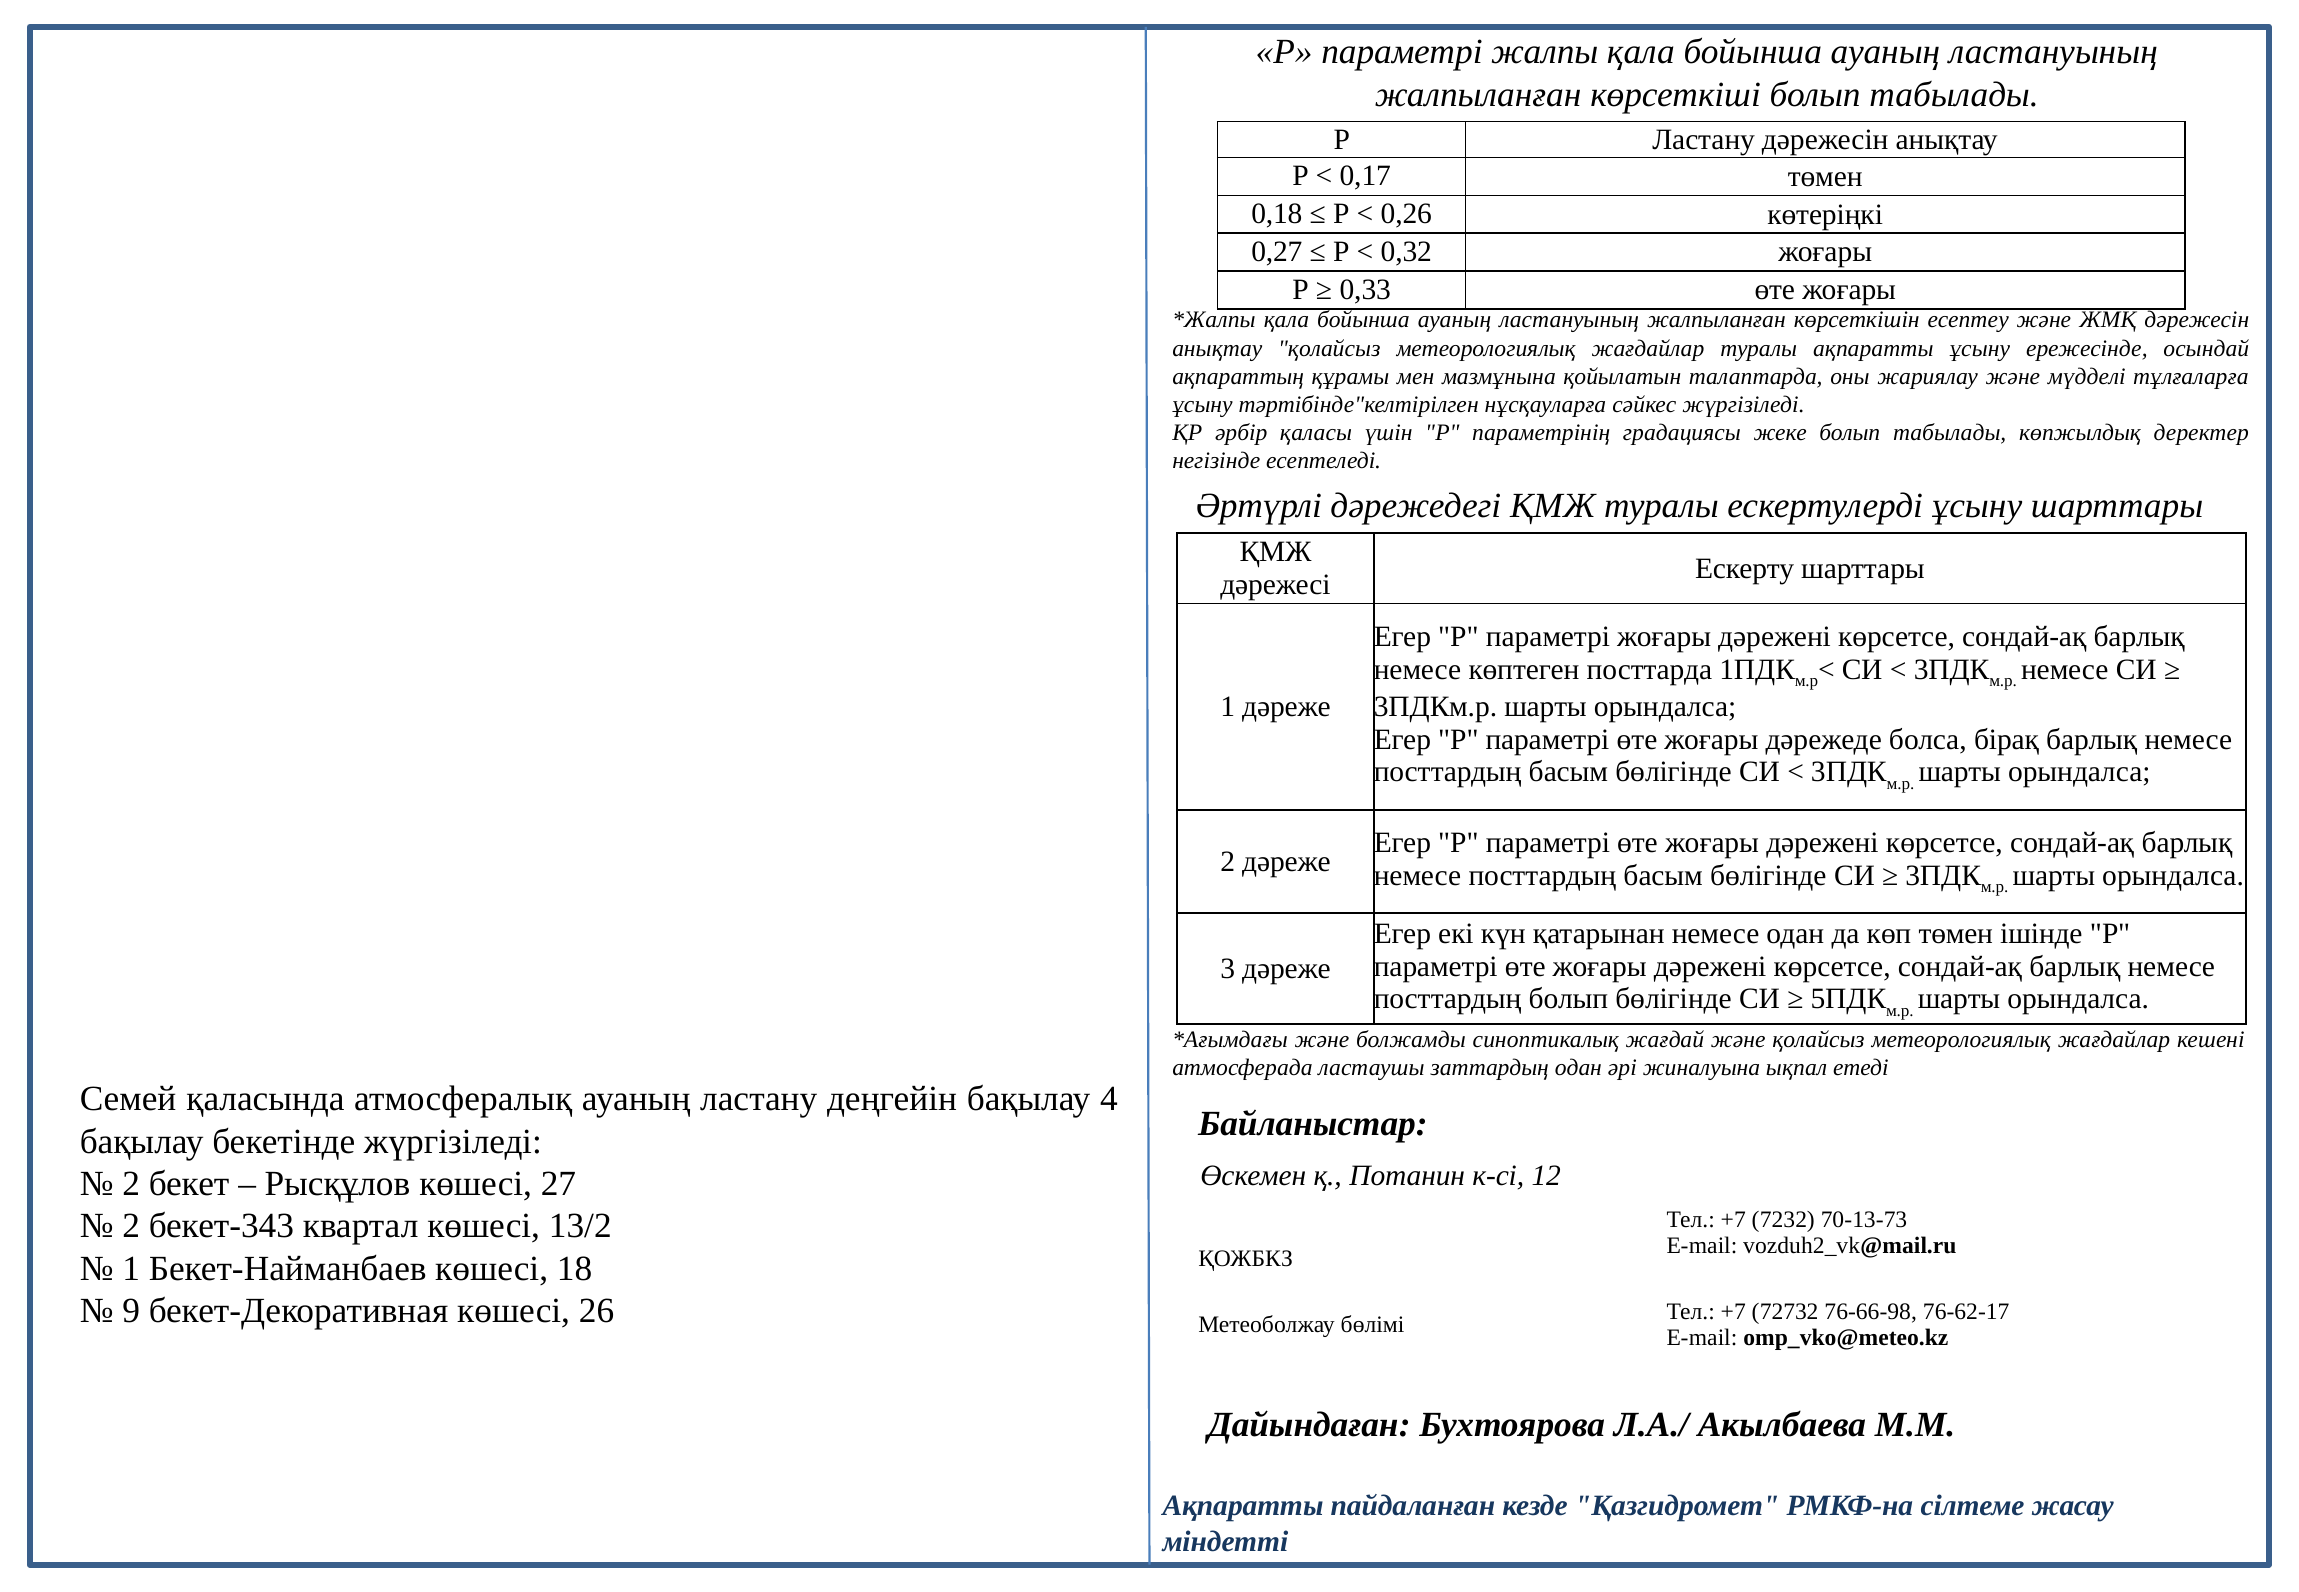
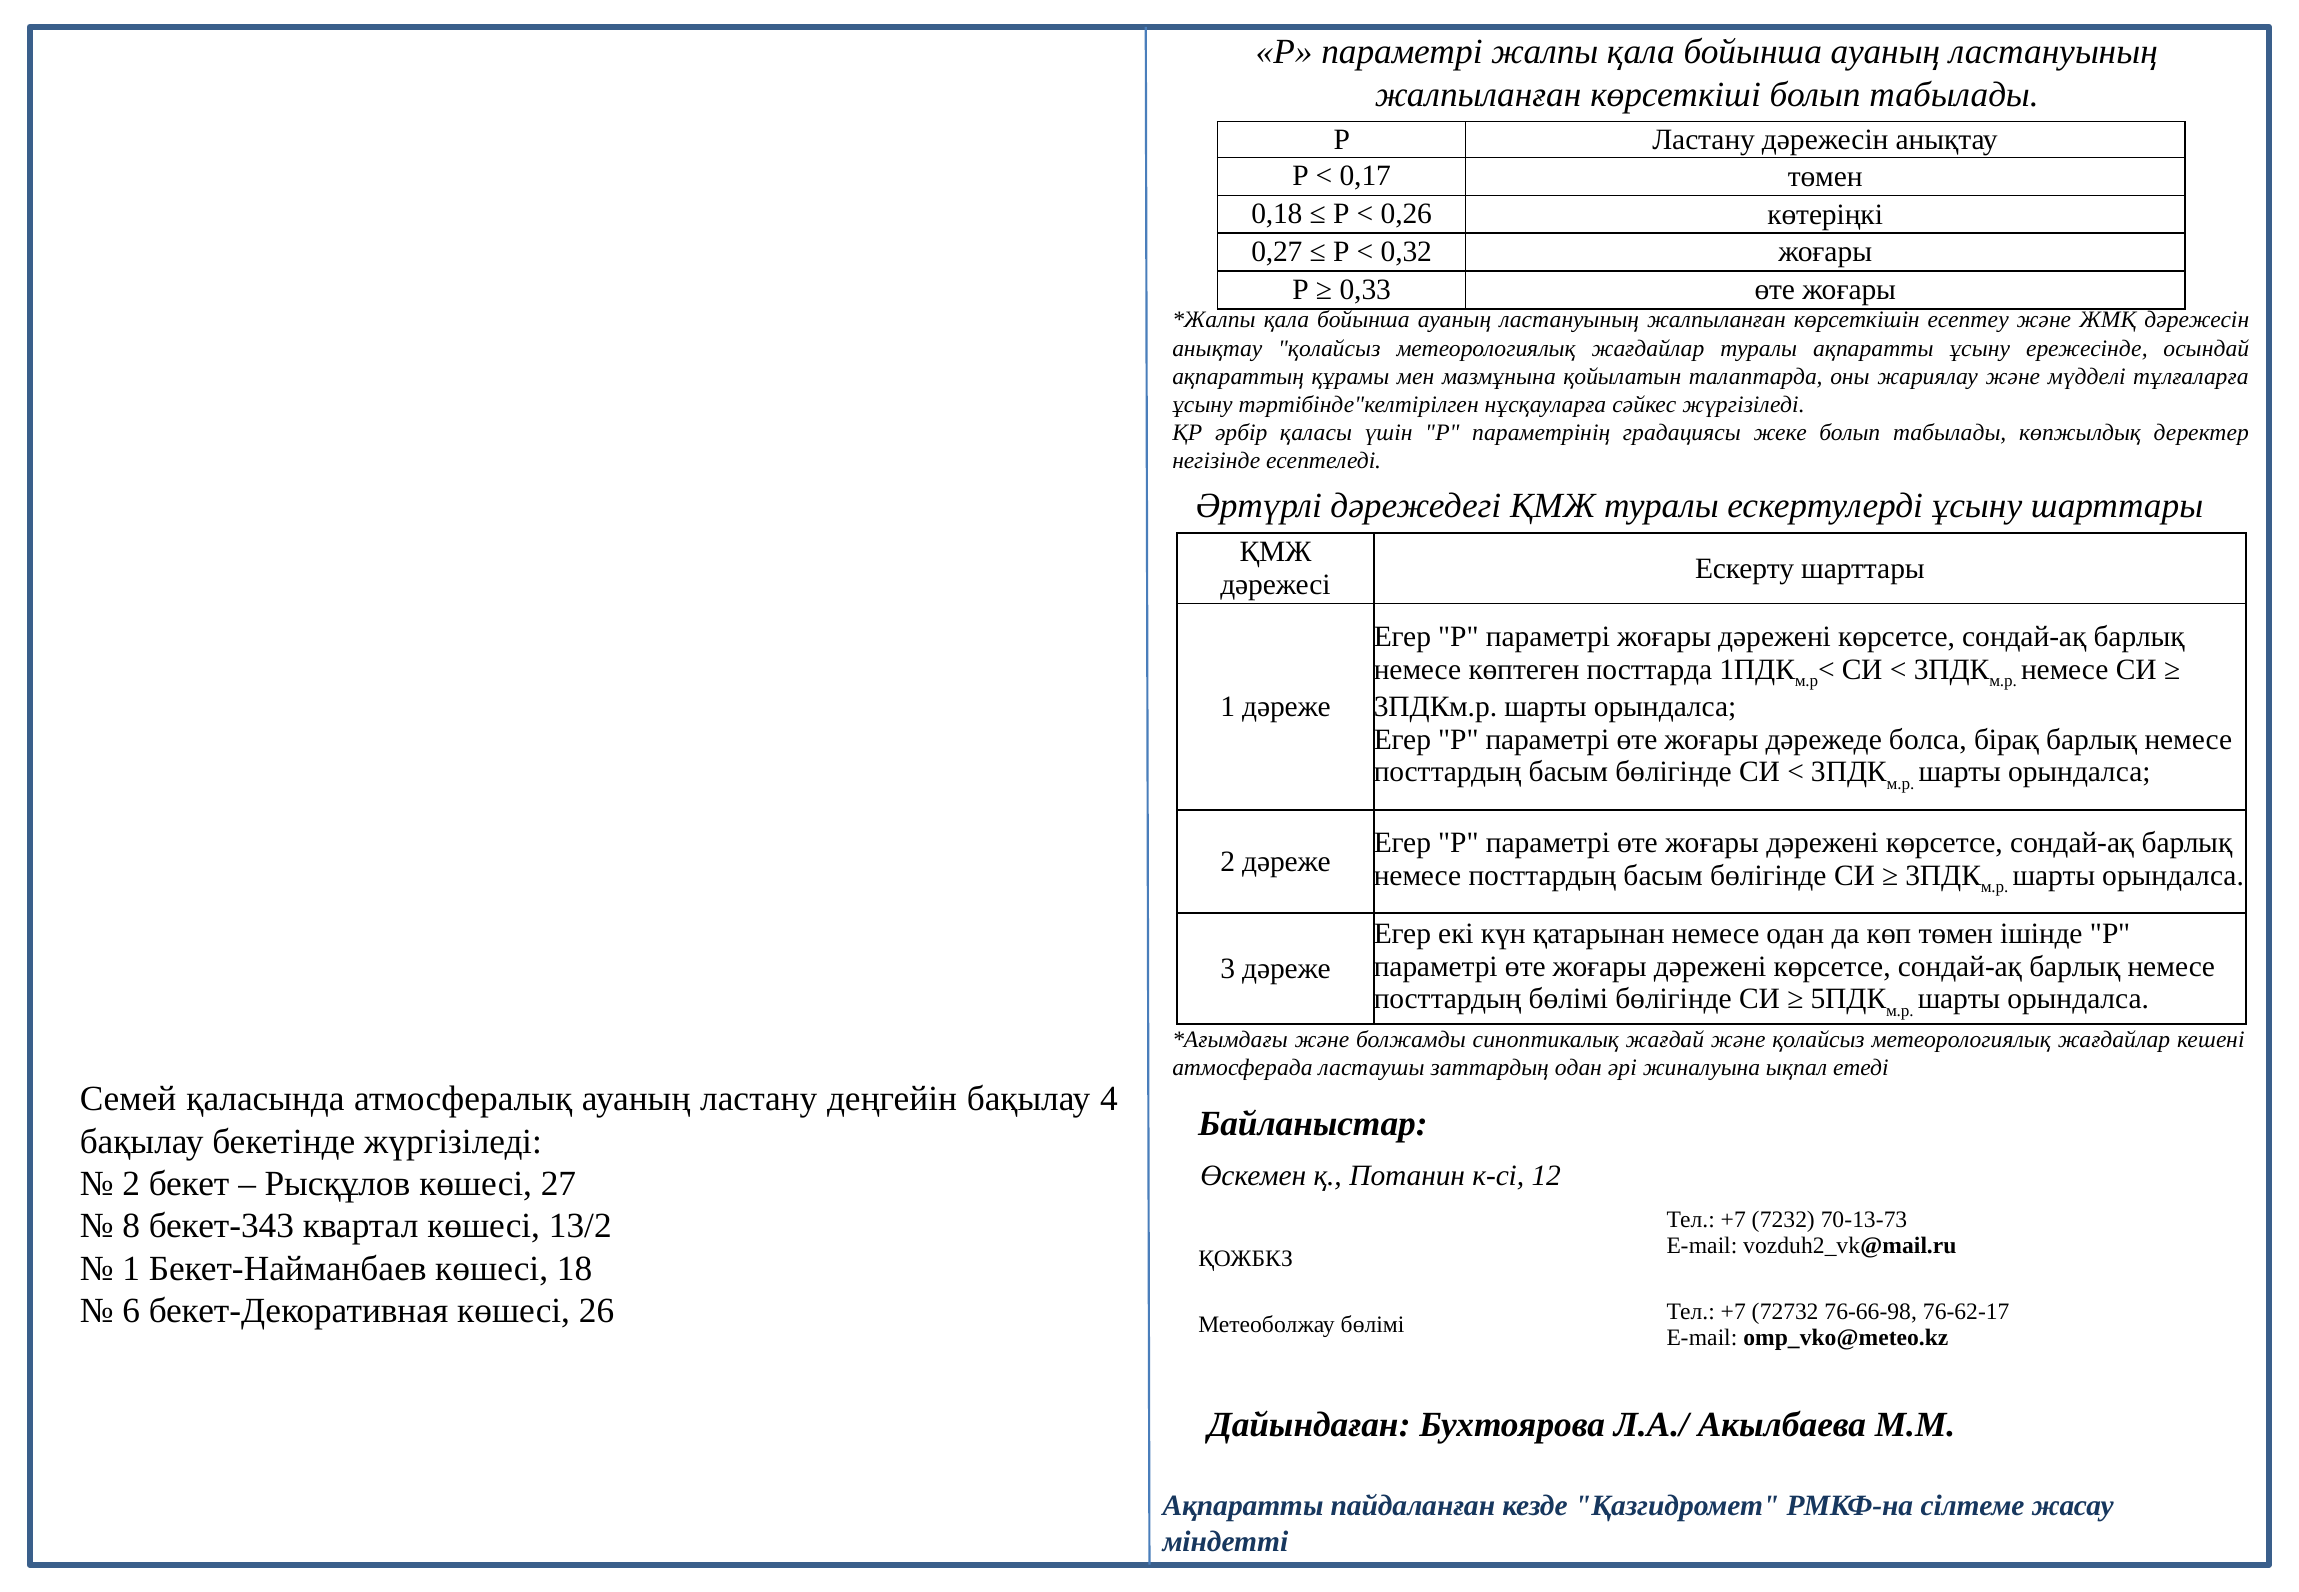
посттардың болып: болып -> бөлімі
2 at (131, 1226): 2 -> 8
9: 9 -> 6
